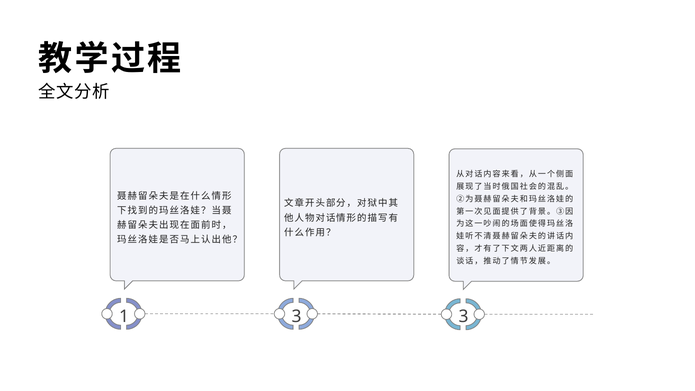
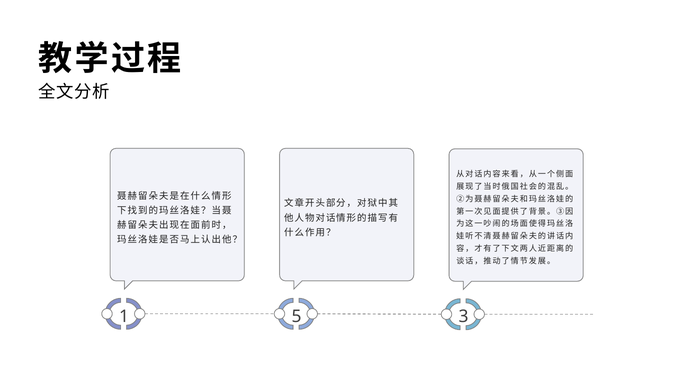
1 3: 3 -> 5
